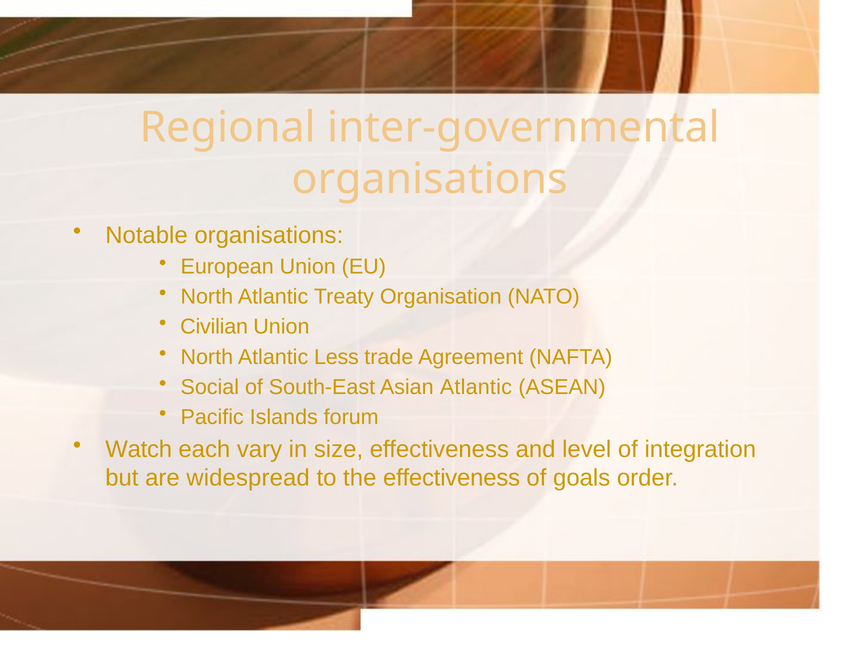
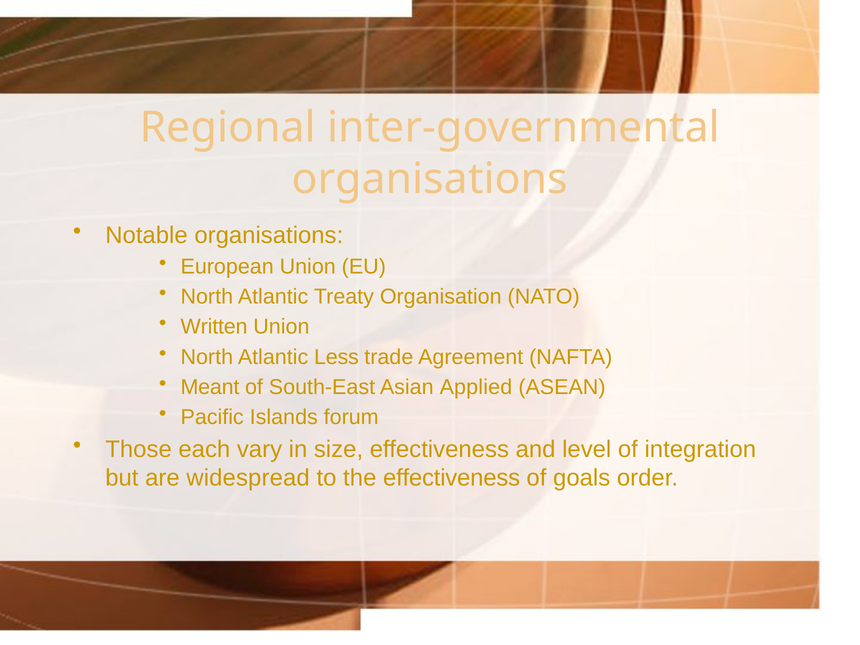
Civilian: Civilian -> Written
Social: Social -> Meant
Asian Atlantic: Atlantic -> Applied
Watch: Watch -> Those
